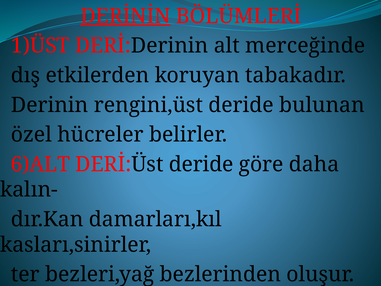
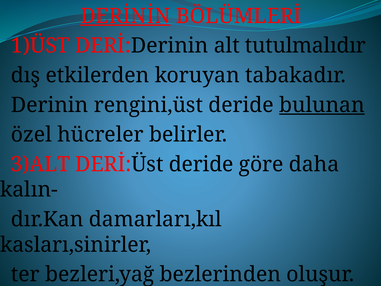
merceğinde: merceğinde -> tutulmalıdır
bulunan underline: none -> present
6)ALT: 6)ALT -> 3)ALT
